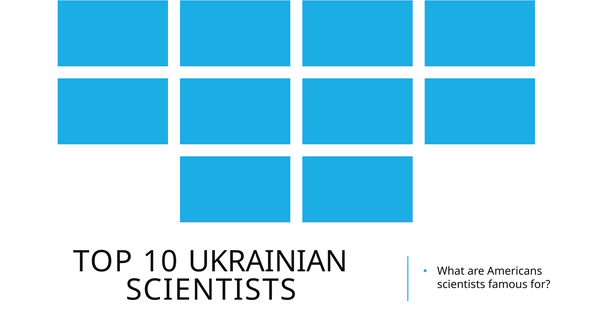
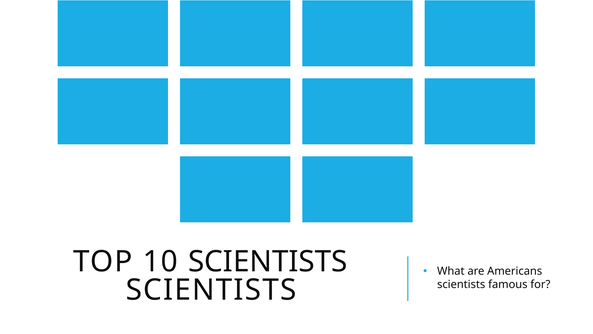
10 UKRAINIAN: UKRAINIAN -> SCIENTISTS
